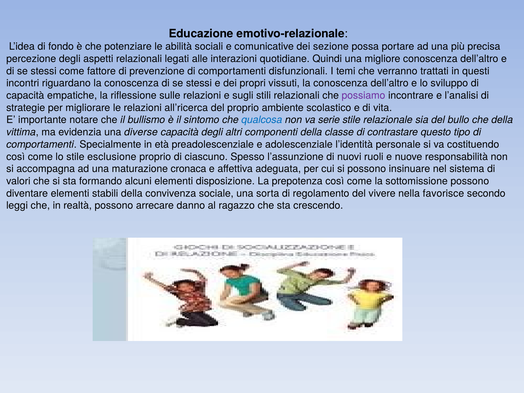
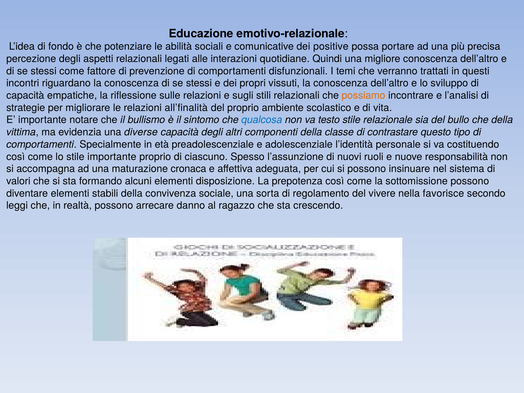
sezione: sezione -> positive
possiamo colour: purple -> orange
all’ricerca: all’ricerca -> all’finalità
serie: serie -> testo
stile esclusione: esclusione -> importante
